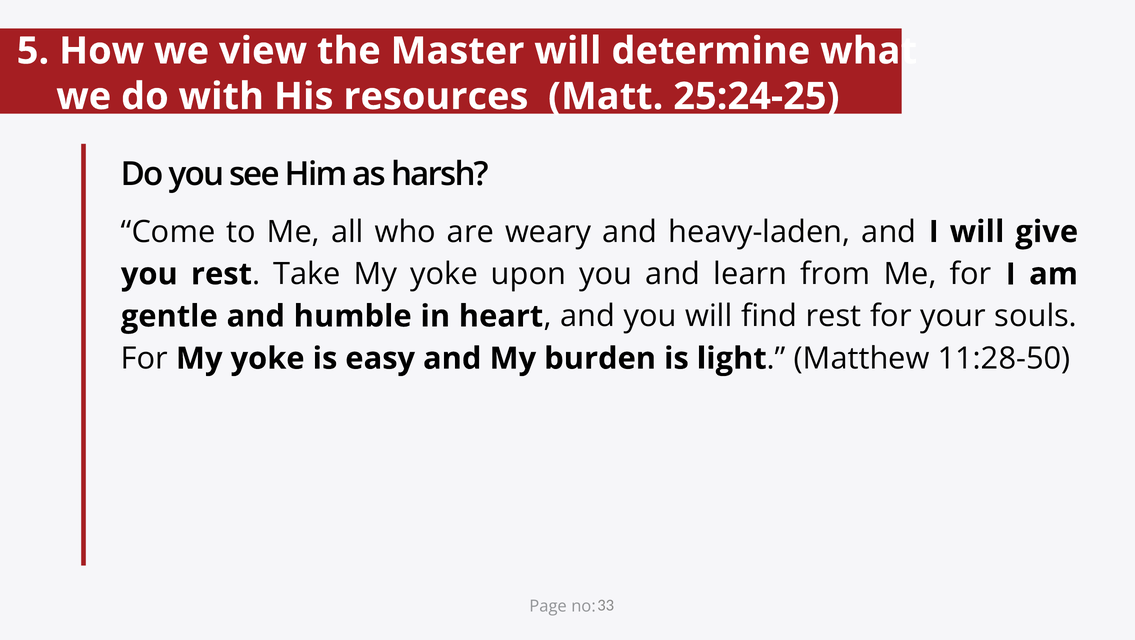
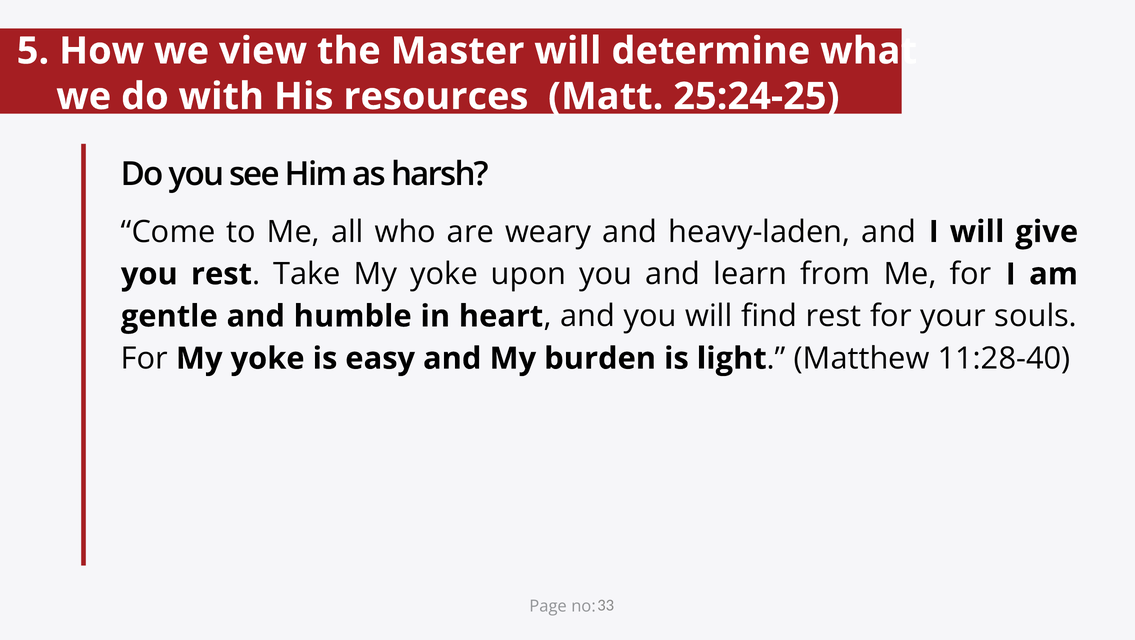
11:28-50: 11:28-50 -> 11:28-40
